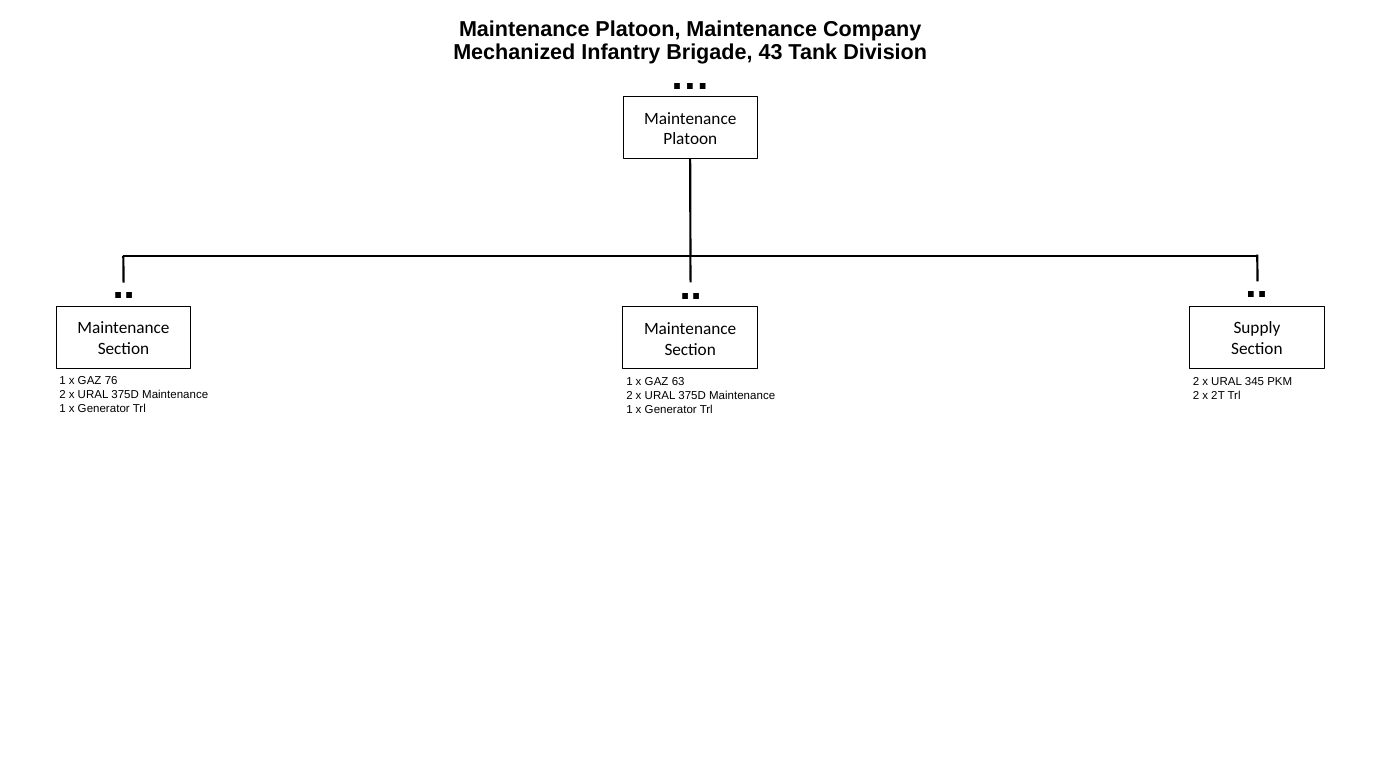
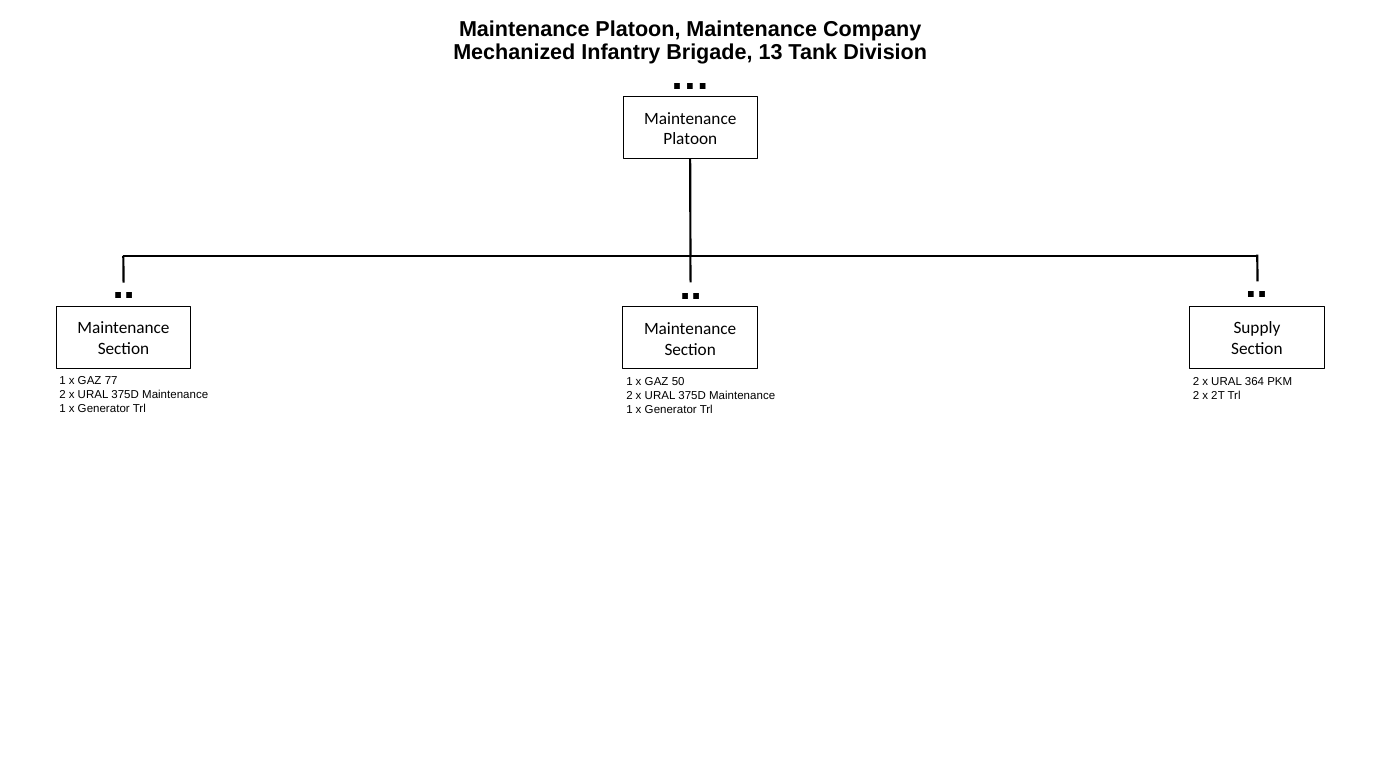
43: 43 -> 13
76: 76 -> 77
63: 63 -> 50
345: 345 -> 364
